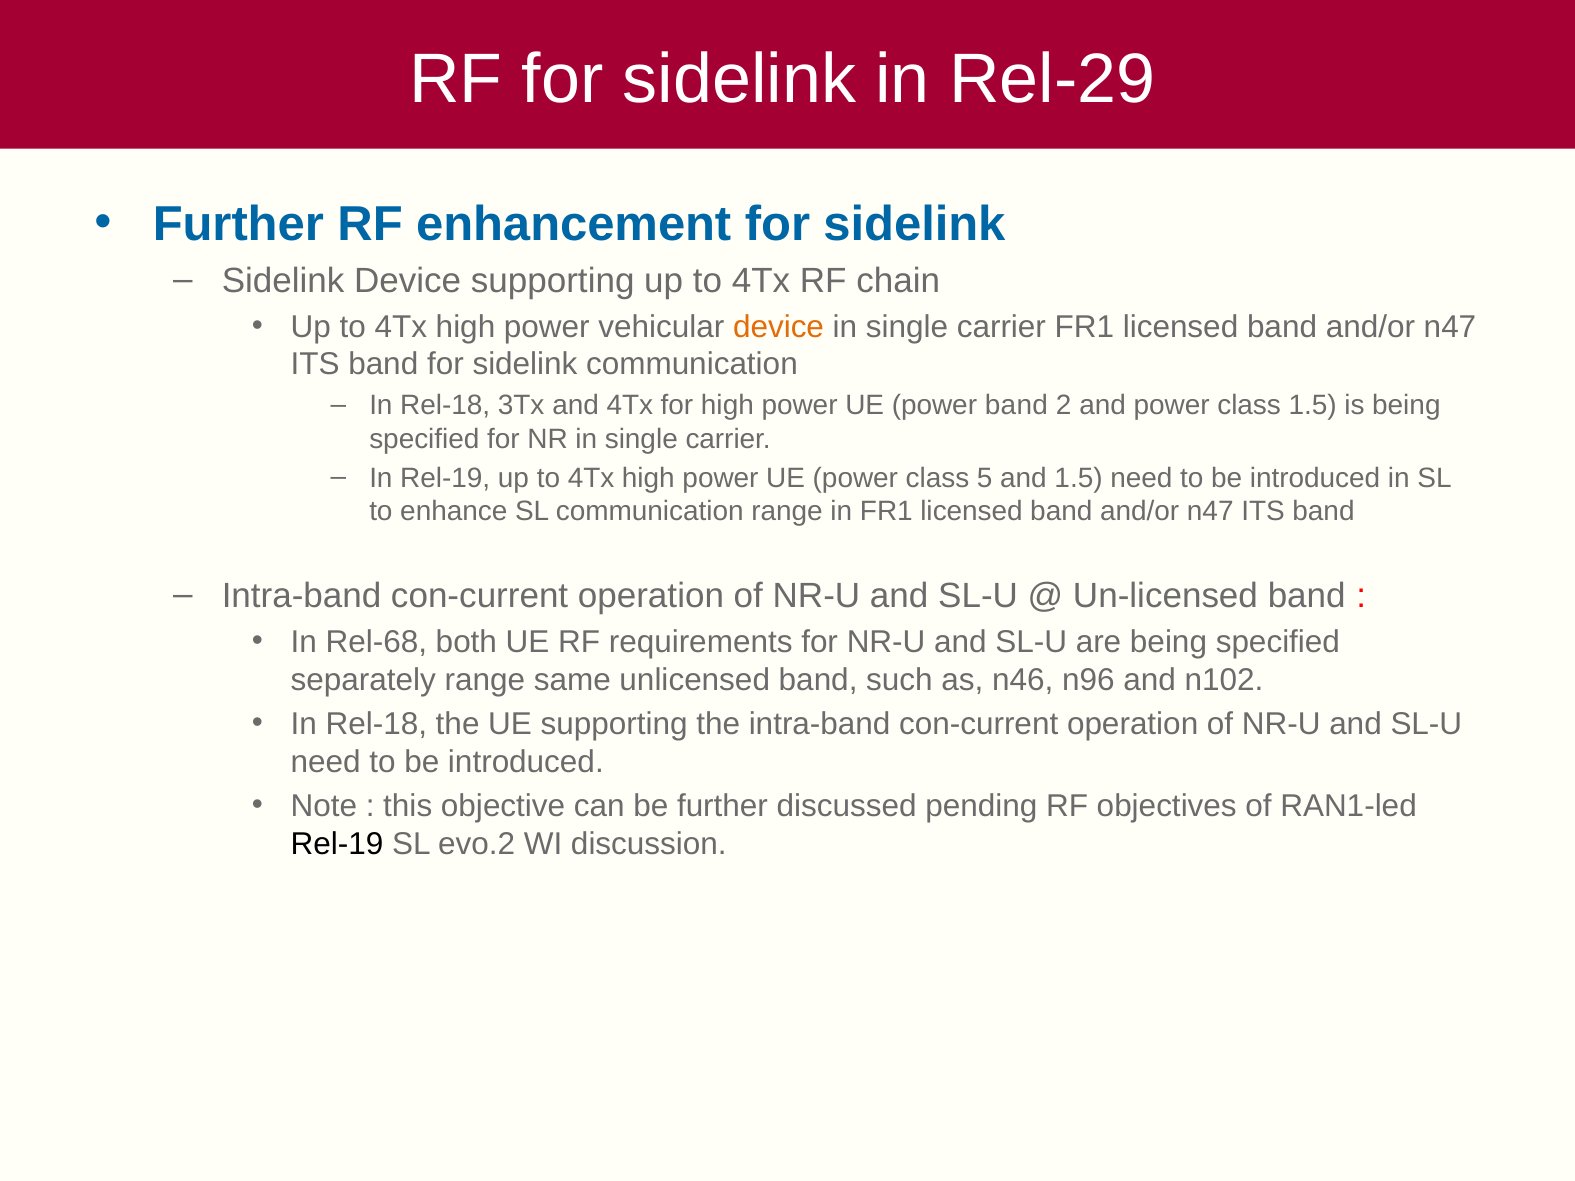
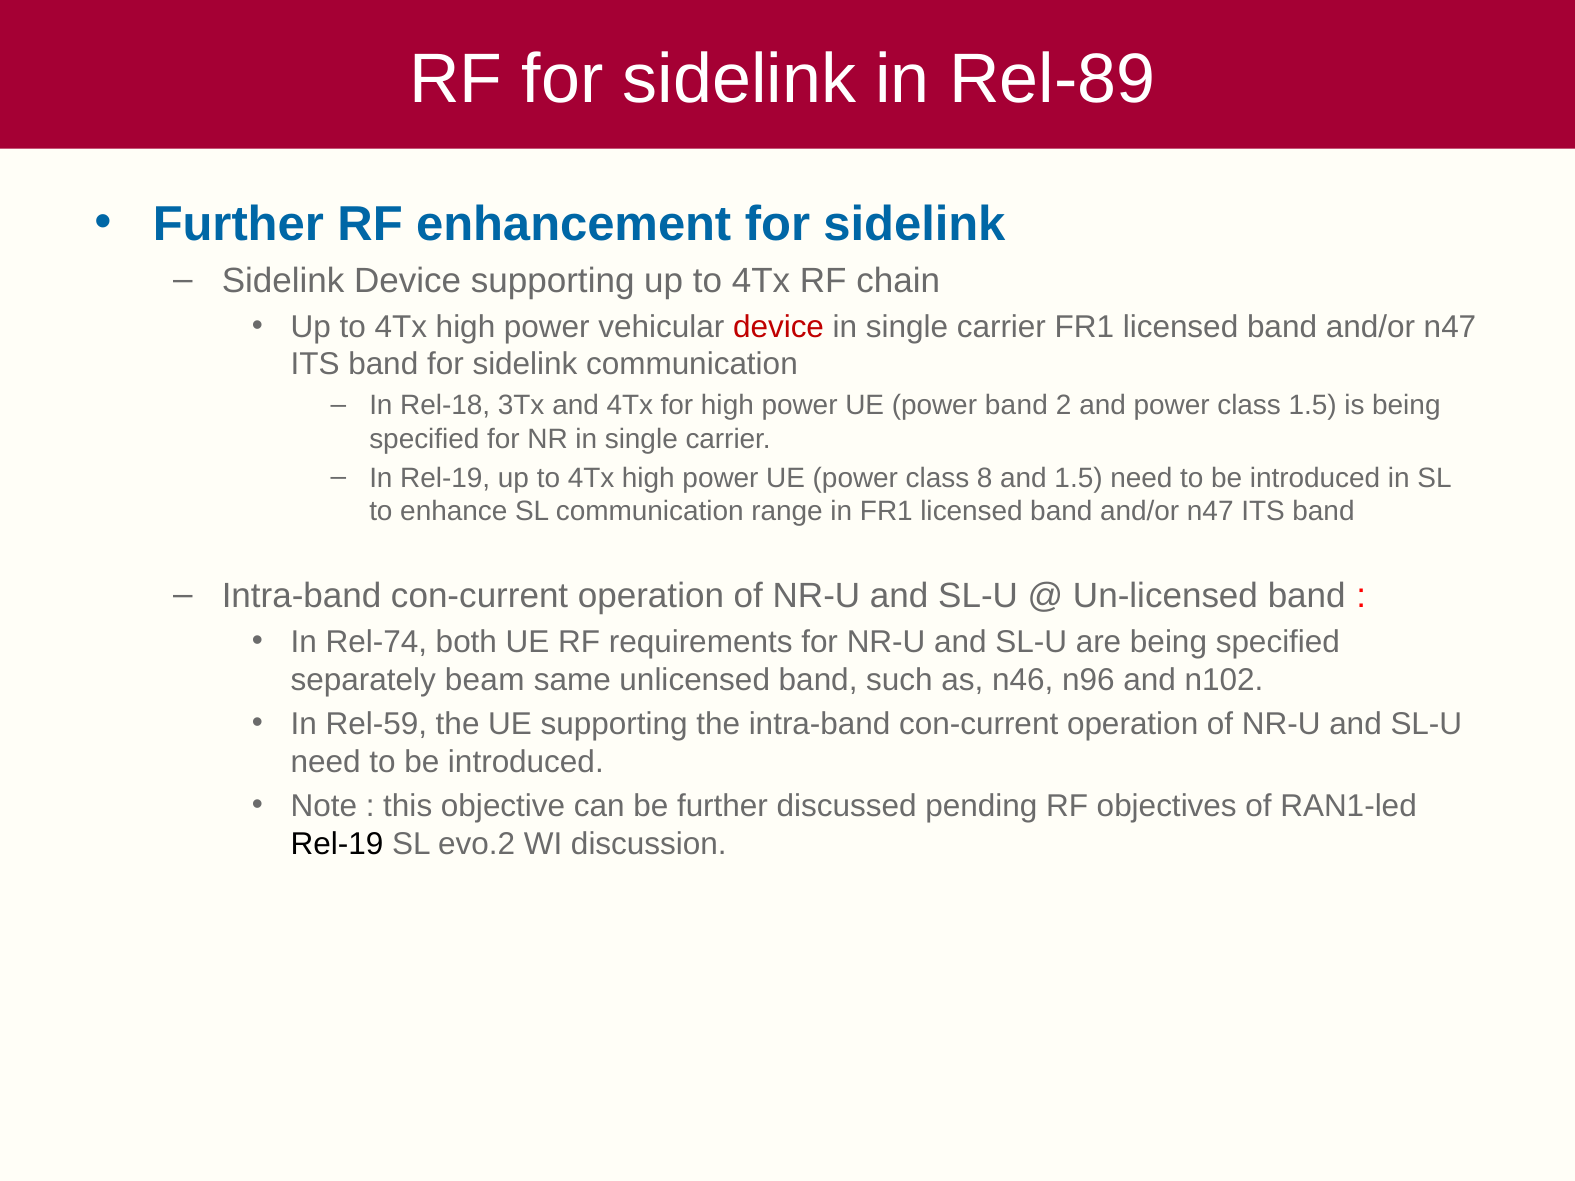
Rel-29: Rel-29 -> Rel-89
device at (779, 327) colour: orange -> red
5: 5 -> 8
Rel-68: Rel-68 -> Rel-74
separately range: range -> beam
Rel-18 at (376, 724): Rel-18 -> Rel-59
